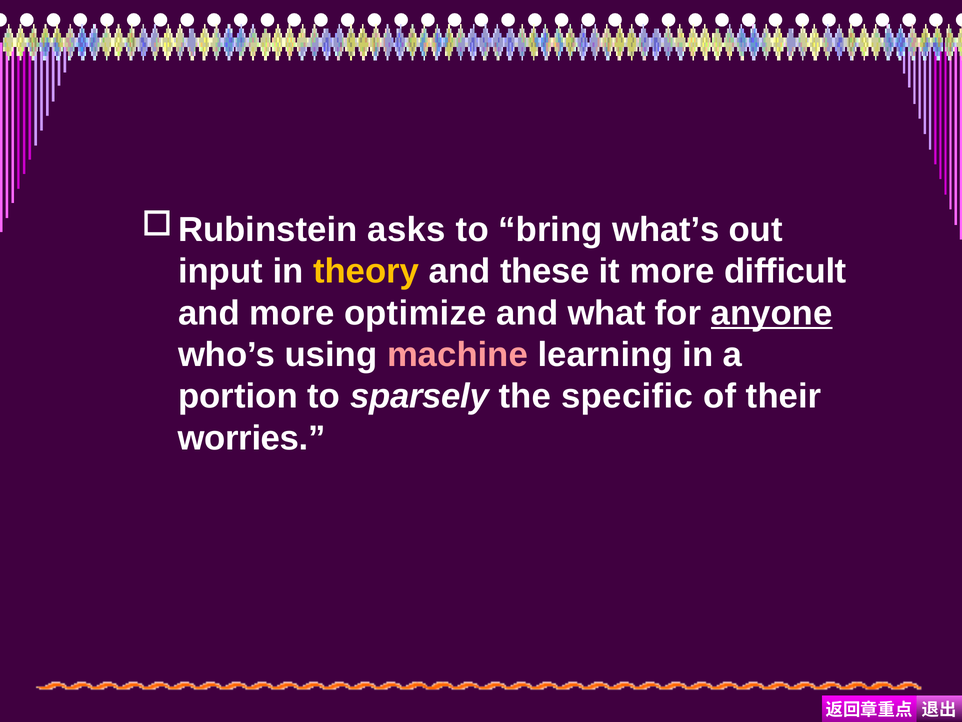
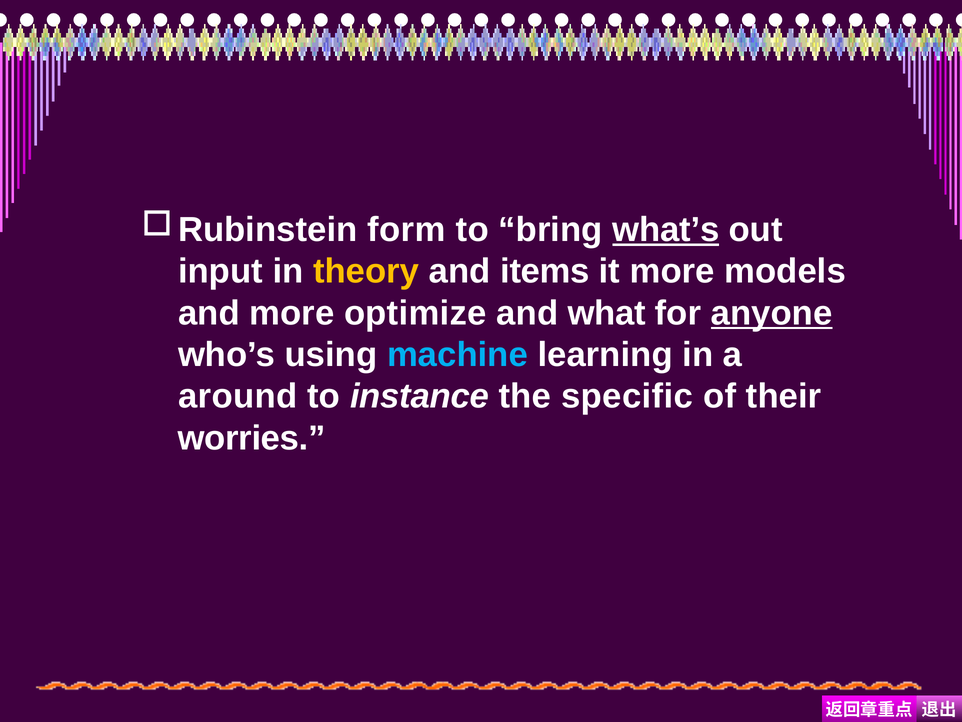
asks: asks -> form
what’s underline: none -> present
these: these -> items
difficult: difficult -> models
machine colour: pink -> light blue
portion: portion -> around
sparsely: sparsely -> instance
